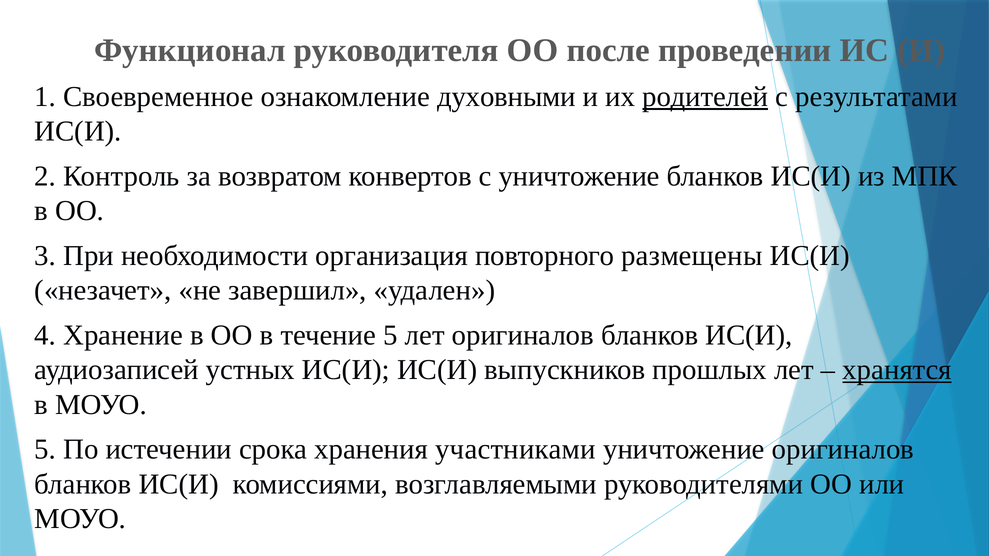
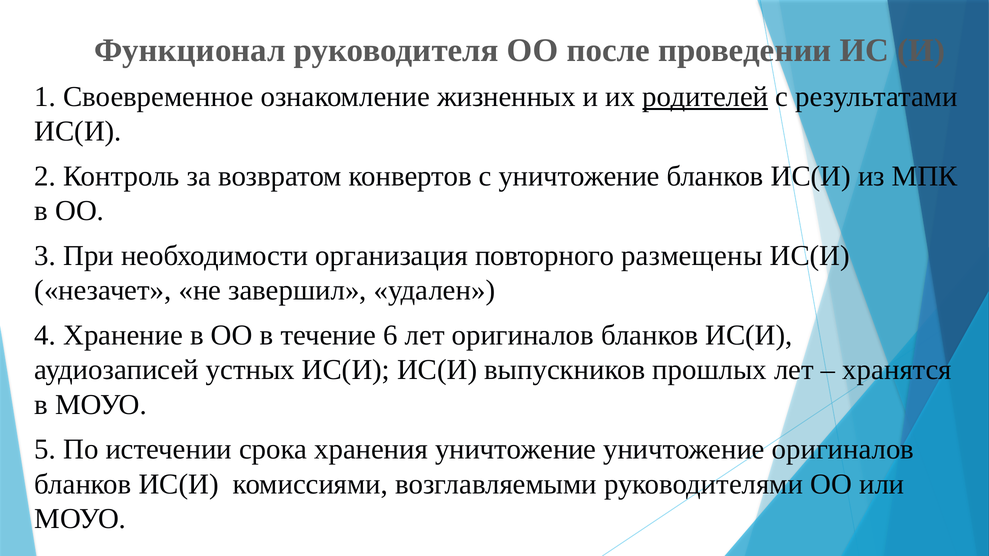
духовными: духовными -> жизненных
течение 5: 5 -> 6
хранятся underline: present -> none
хранения участниками: участниками -> уничтожение
